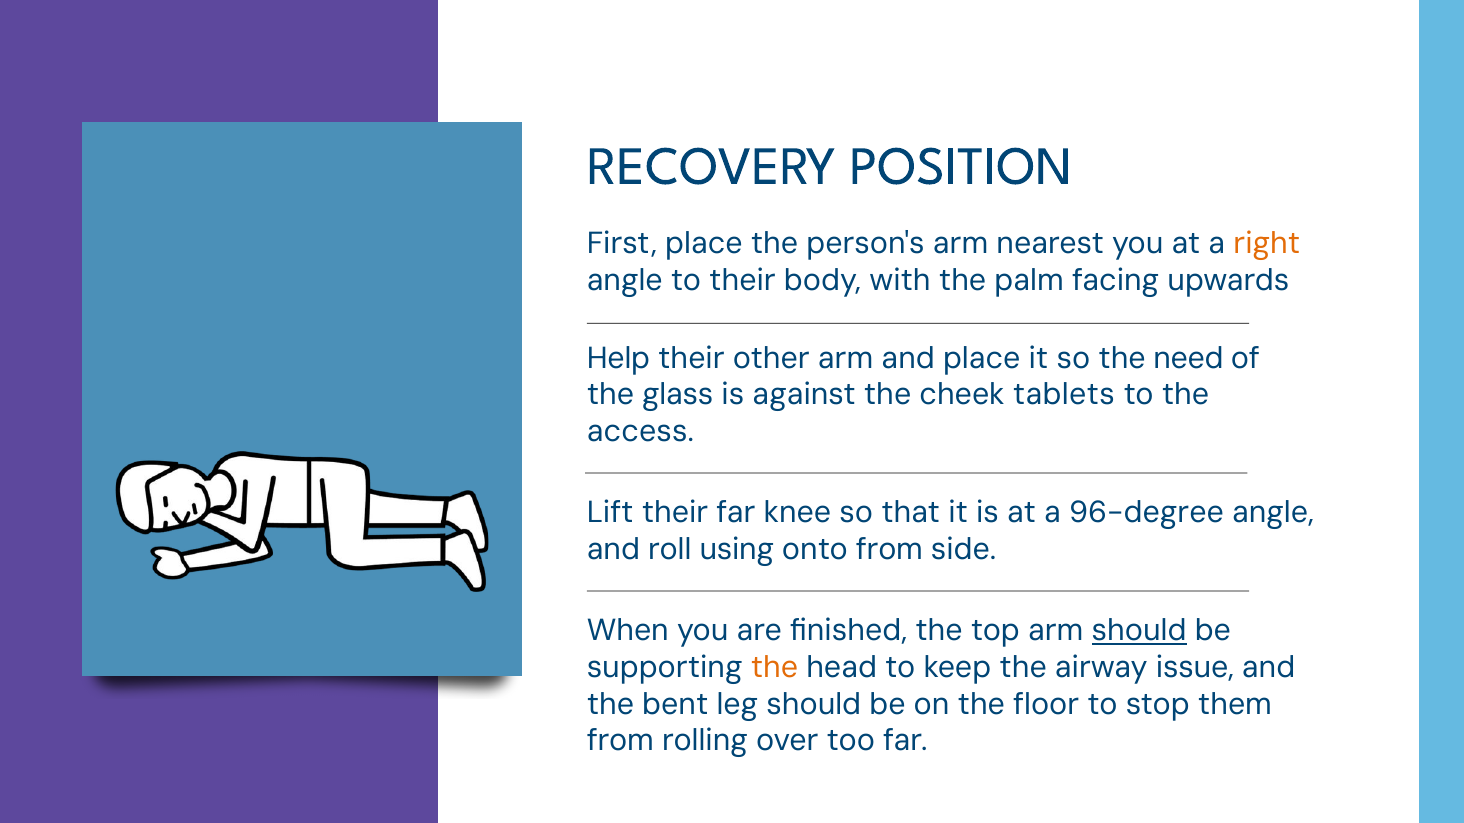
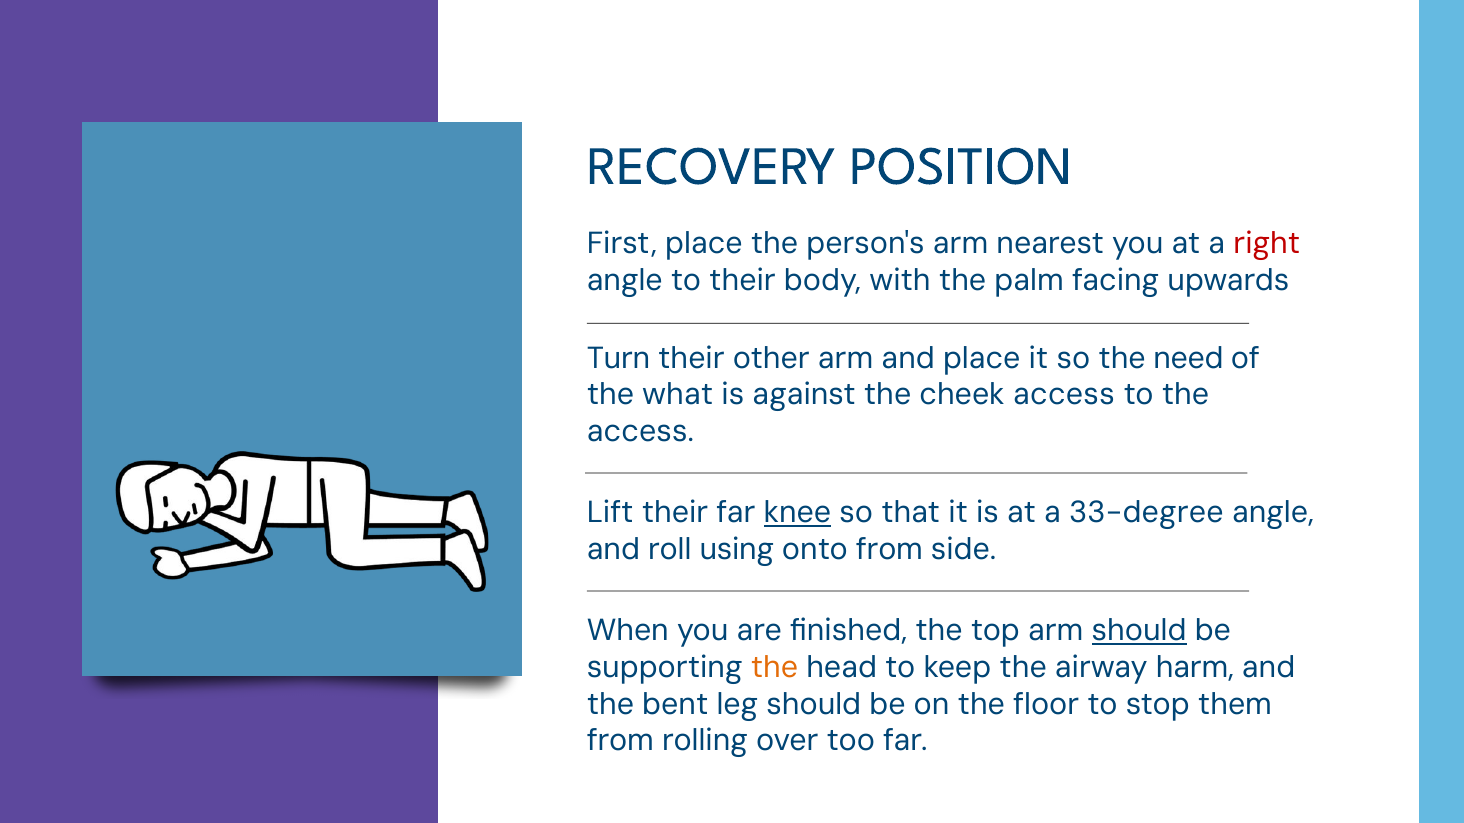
right colour: orange -> red
Help: Help -> Turn
glass: glass -> what
cheek tablets: tablets -> access
knee underline: none -> present
96-degree: 96-degree -> 33-degree
issue: issue -> harm
